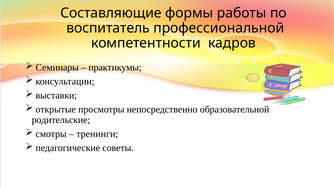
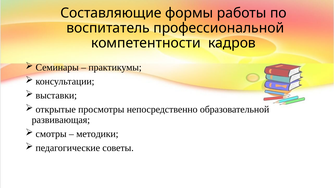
родительские: родительские -> развивающая
тренинги: тренинги -> методики
